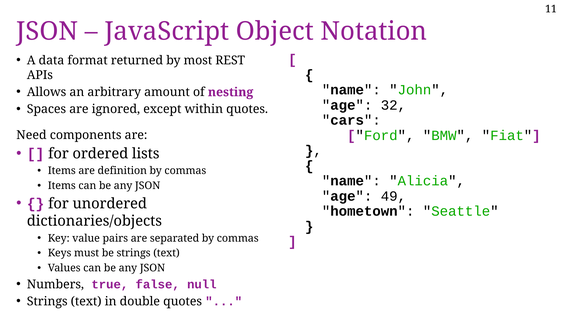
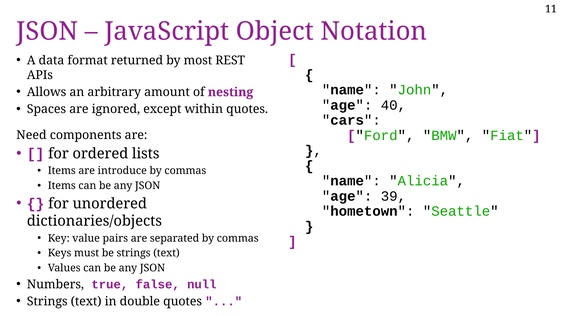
32: 32 -> 40
definition: definition -> introduce
49: 49 -> 39
